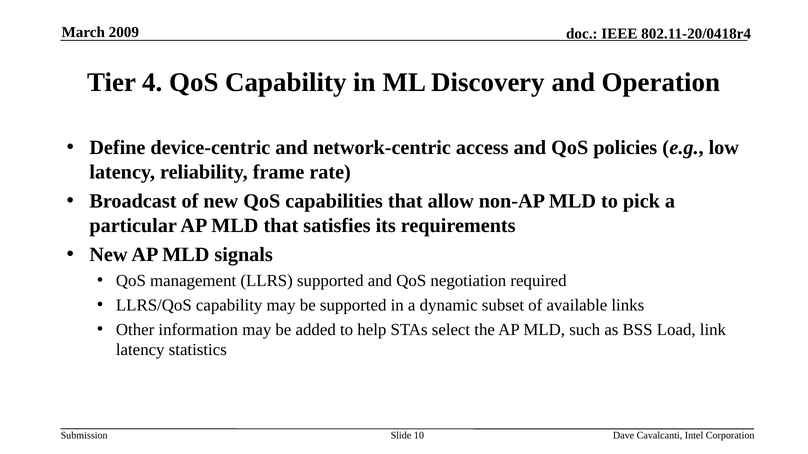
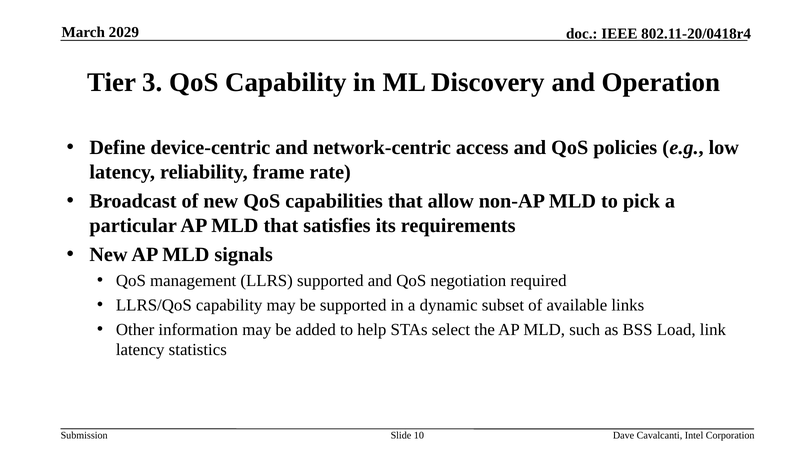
2009: 2009 -> 2029
4: 4 -> 3
